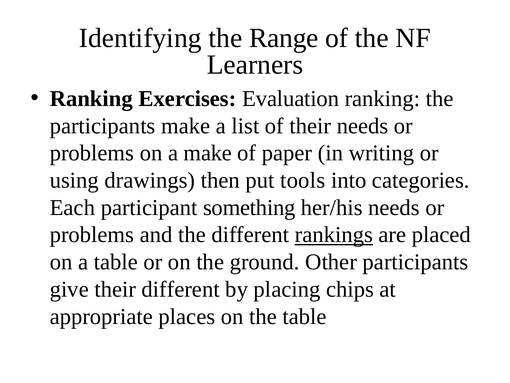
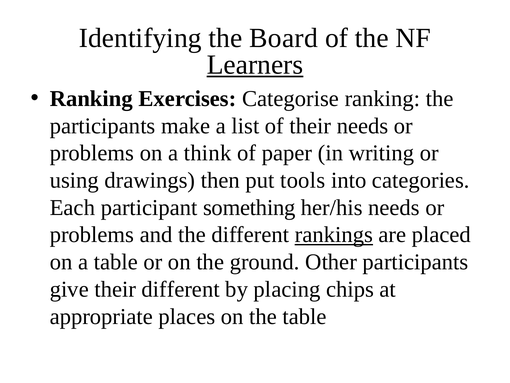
Range: Range -> Board
Learners underline: none -> present
Evaluation: Evaluation -> Categorise
a make: make -> think
